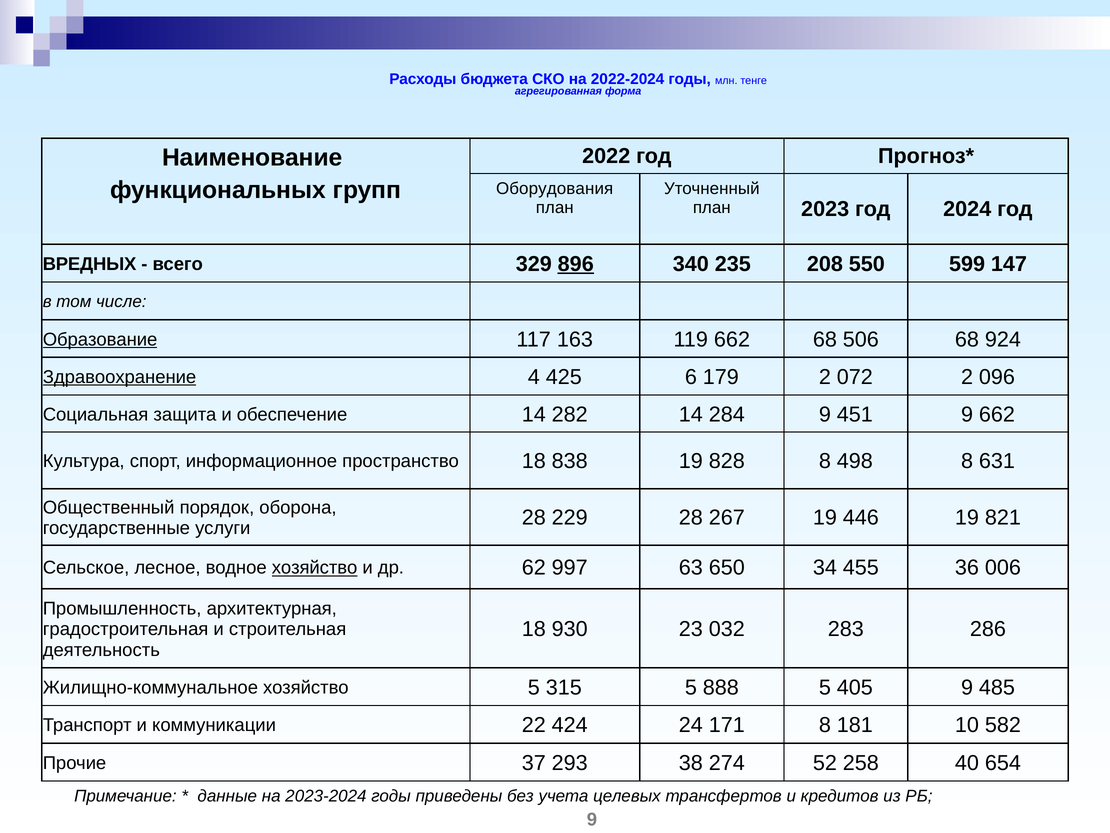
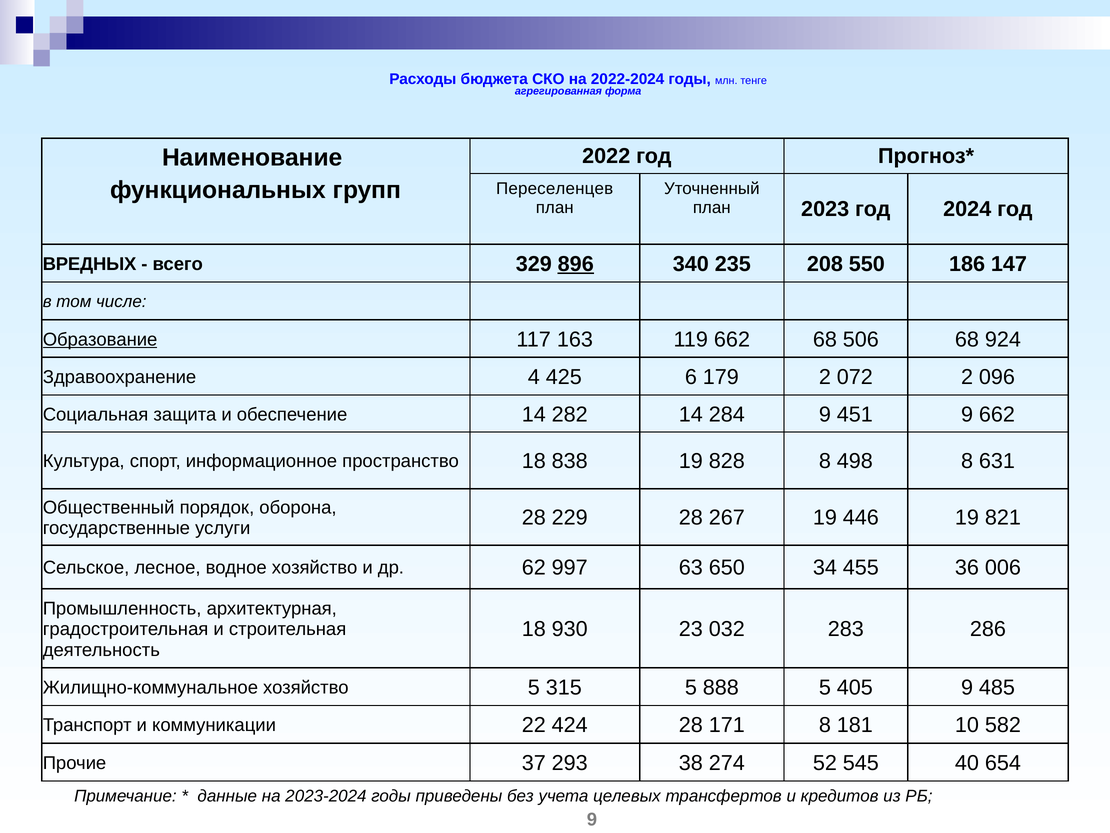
Оборудования: Оборудования -> Переселенцев
599: 599 -> 186
Здравоохранение underline: present -> none
хозяйство at (315, 568) underline: present -> none
424 24: 24 -> 28
258: 258 -> 545
